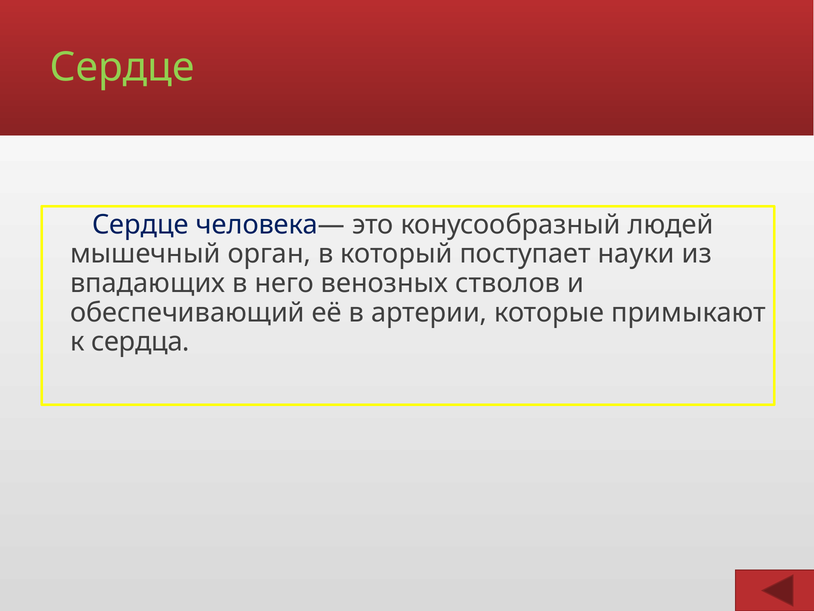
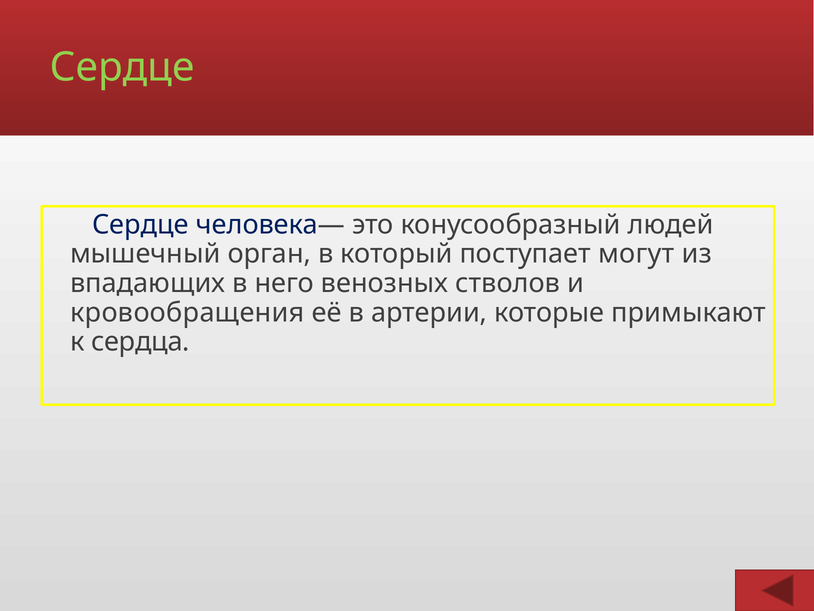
науки: науки -> могут
обеспечивающий: обеспечивающий -> кровообращения
